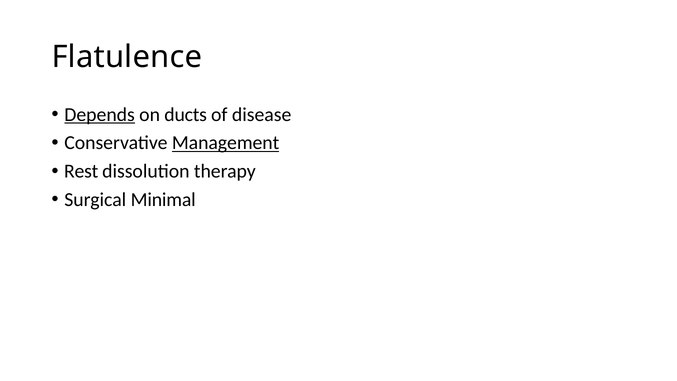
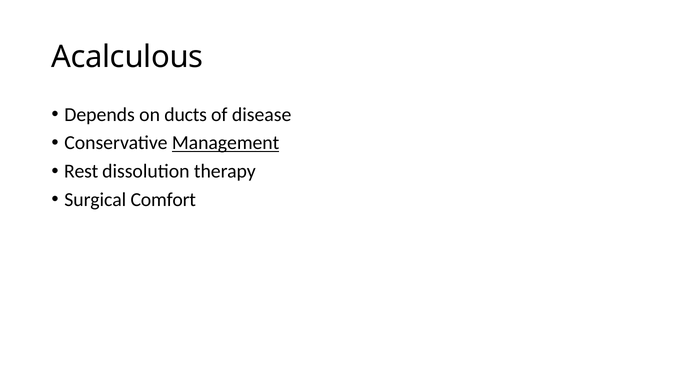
Flatulence: Flatulence -> Acalculous
Depends underline: present -> none
Minimal: Minimal -> Comfort
